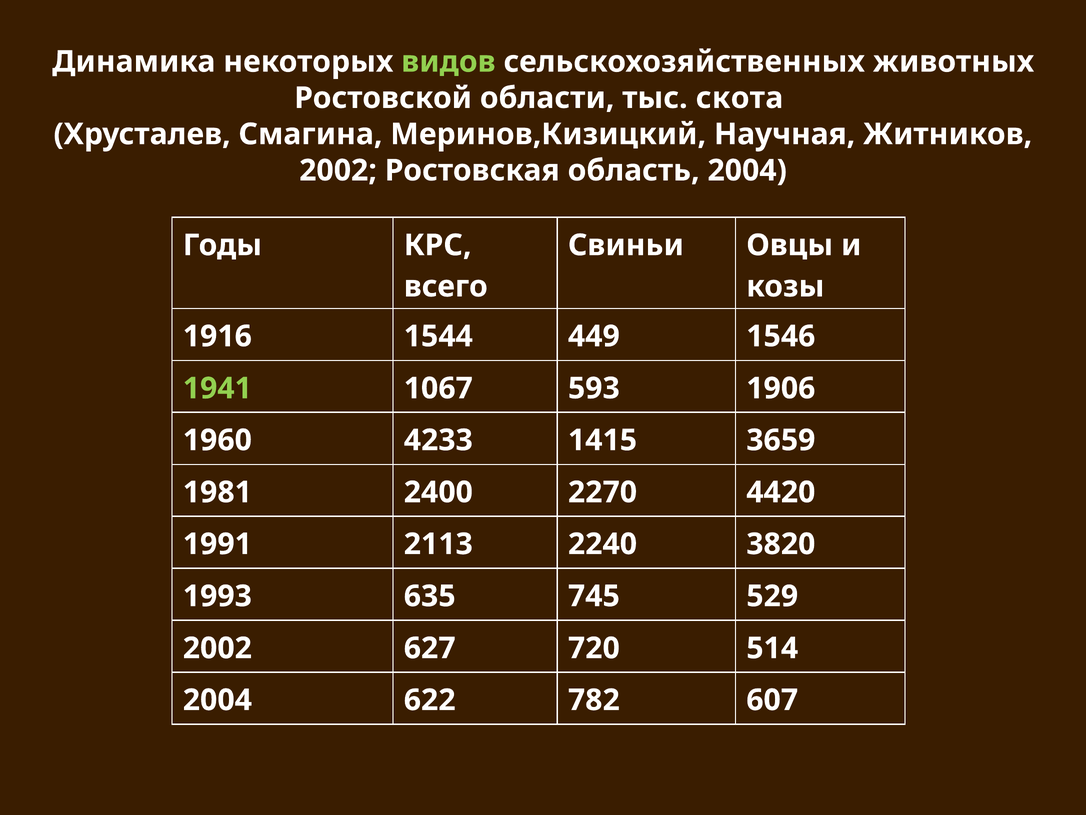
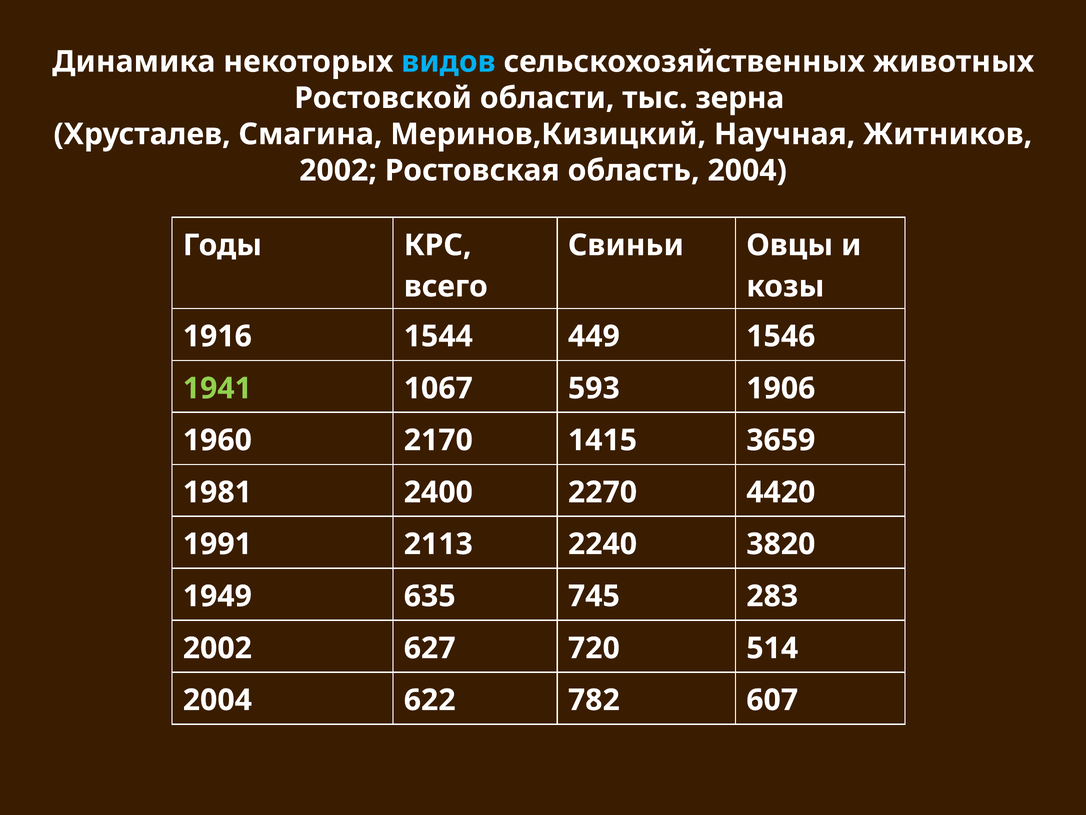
видов colour: light green -> light blue
скота: скота -> зерна
4233: 4233 -> 2170
1993: 1993 -> 1949
529: 529 -> 283
